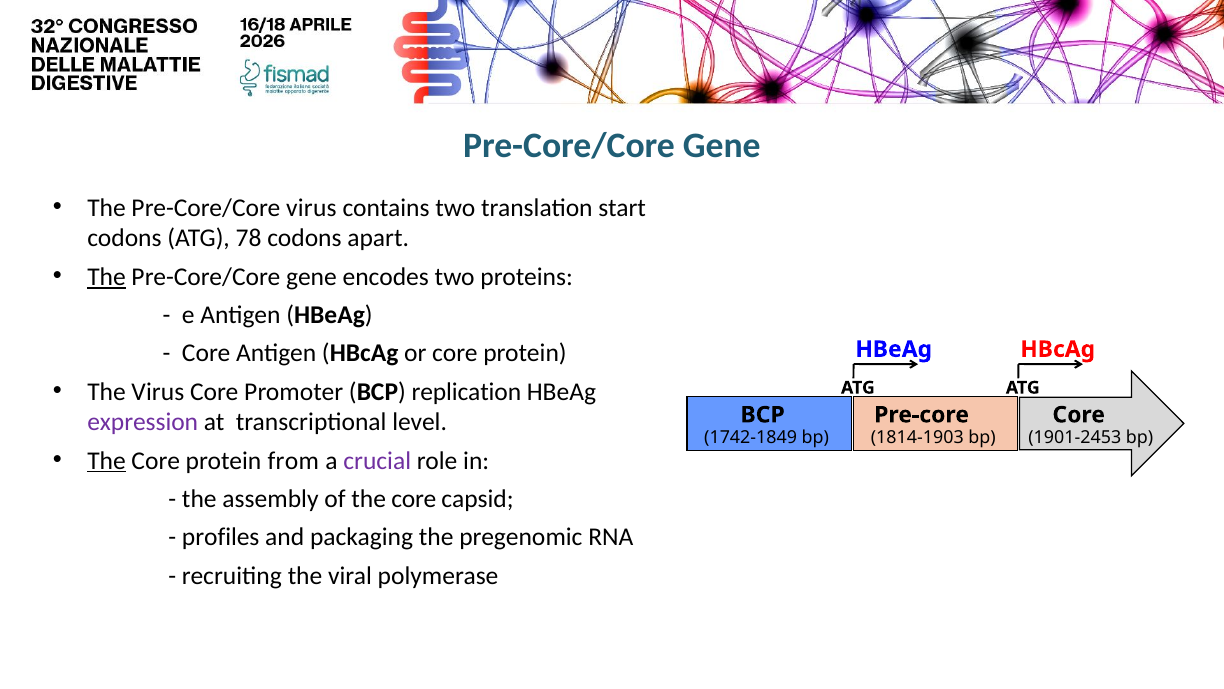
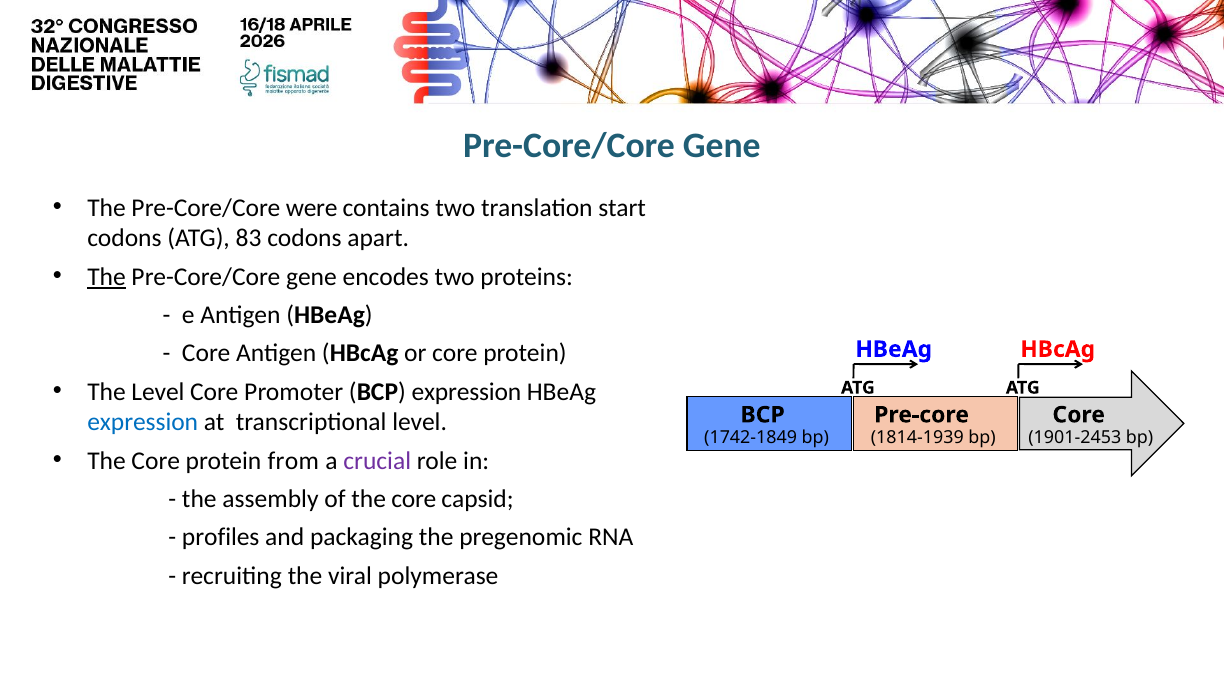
Pre-Core/Core virus: virus -> were
78: 78 -> 83
The Virus: Virus -> Level
BCP replication: replication -> expression
expression at (143, 422) colour: purple -> blue
1814-1903: 1814-1903 -> 1814-1939
The at (107, 460) underline: present -> none
